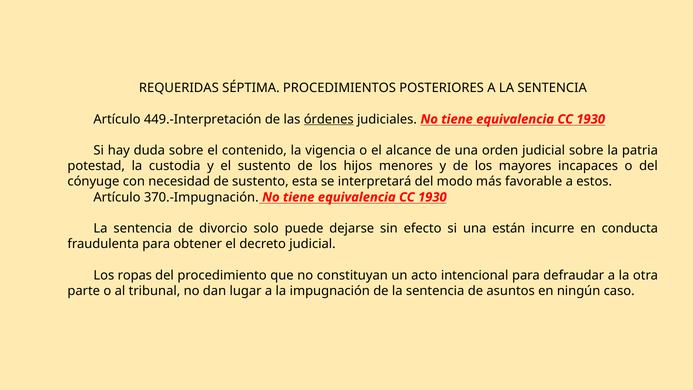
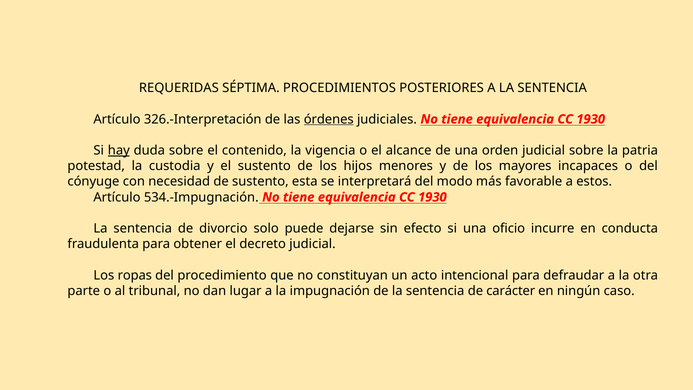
449.-Interpretación: 449.-Interpretación -> 326.-Interpretación
hay underline: none -> present
370.-Impugnación: 370.-Impugnación -> 534.-Impugnación
están: están -> oficio
asuntos: asuntos -> carácter
